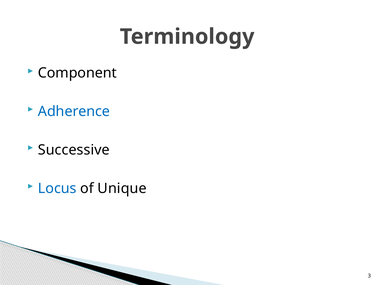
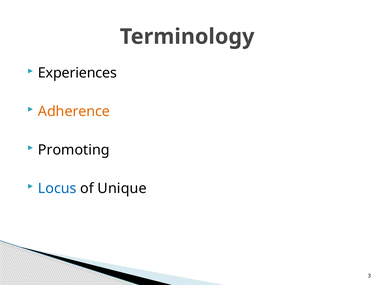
Component: Component -> Experiences
Adherence colour: blue -> orange
Successive: Successive -> Promoting
